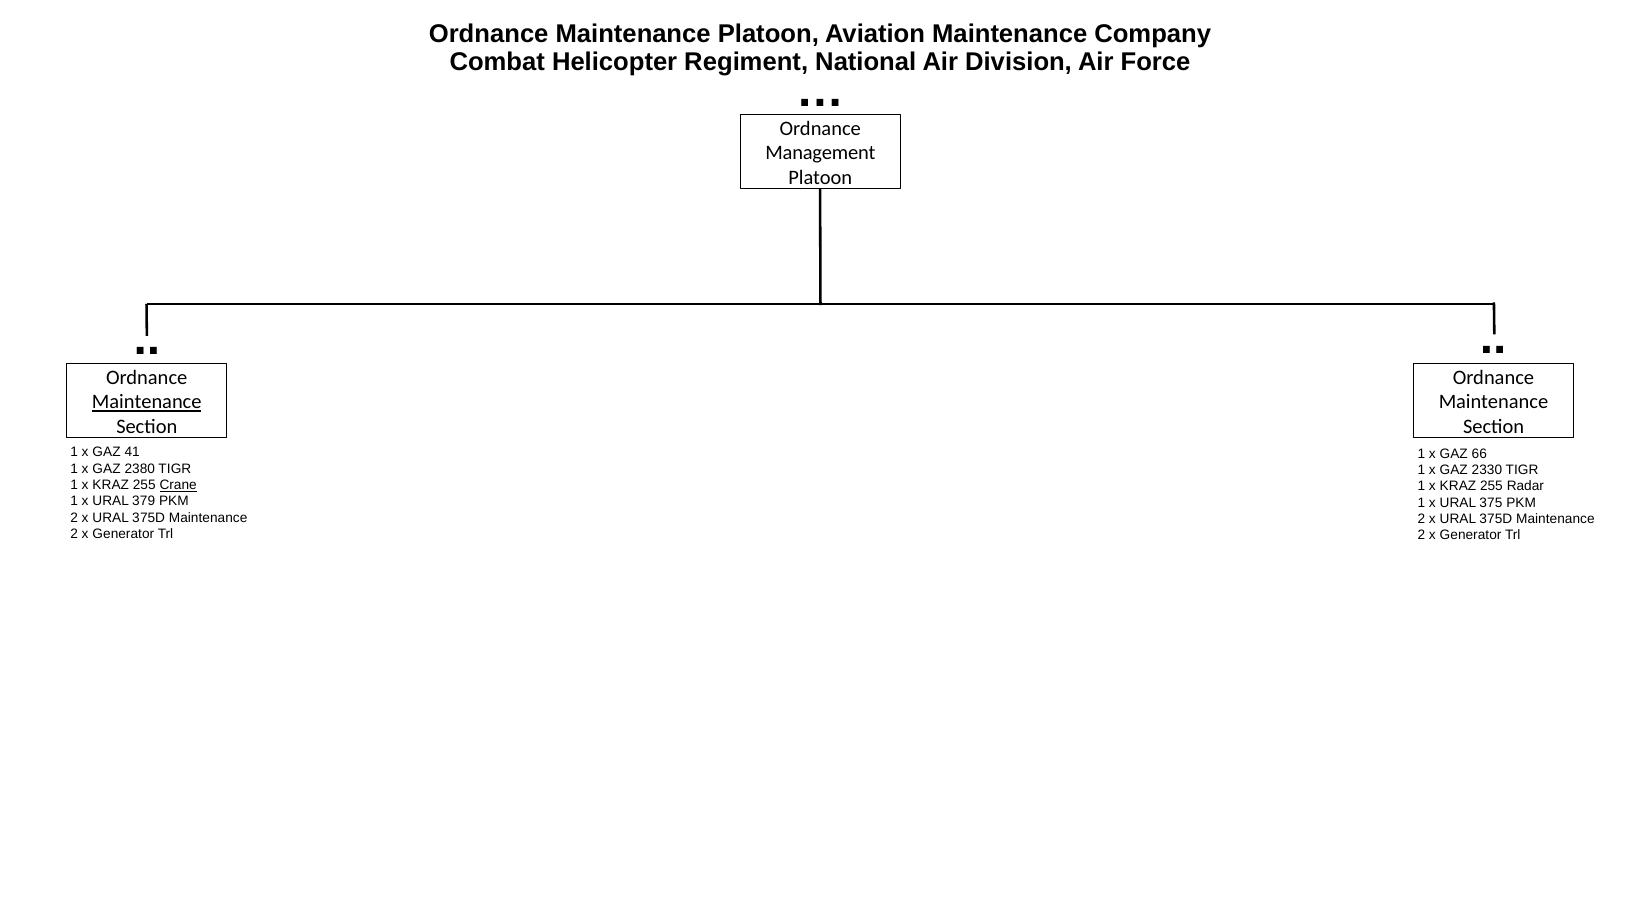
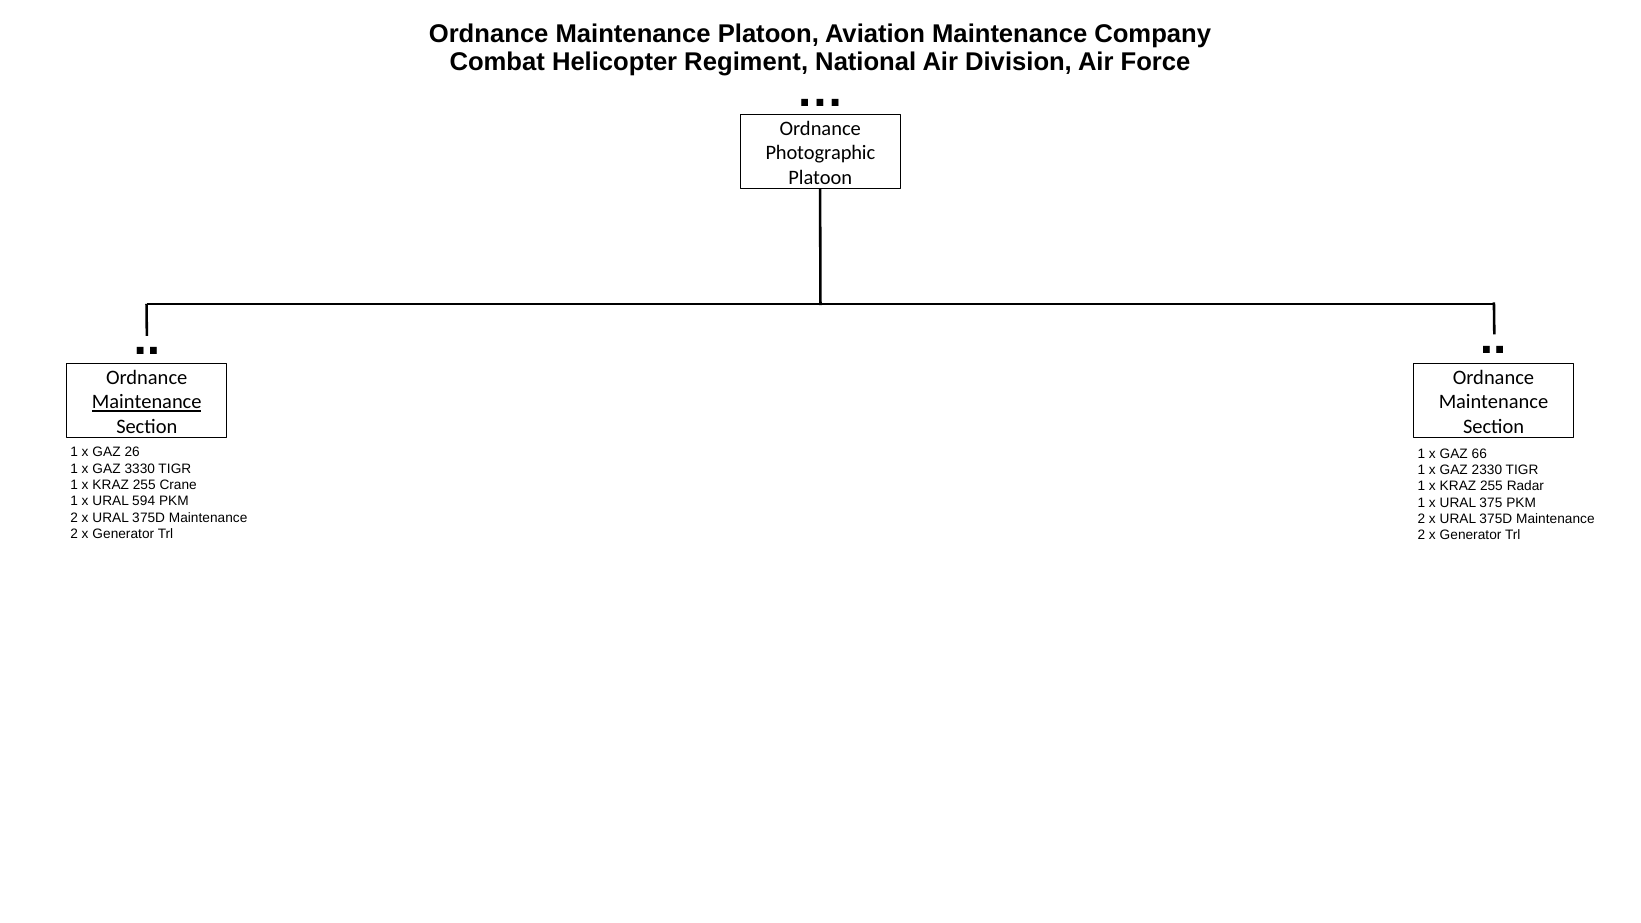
Management: Management -> Photographic
41: 41 -> 26
2380: 2380 -> 3330
Crane underline: present -> none
379: 379 -> 594
